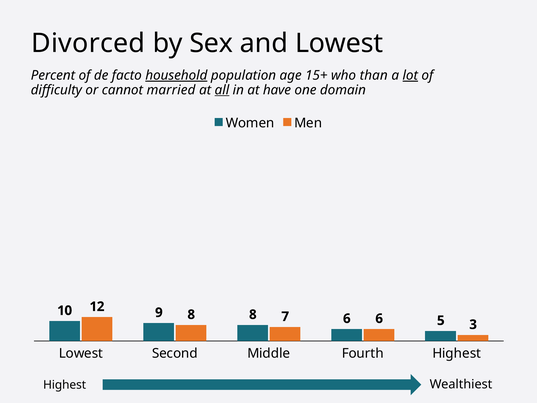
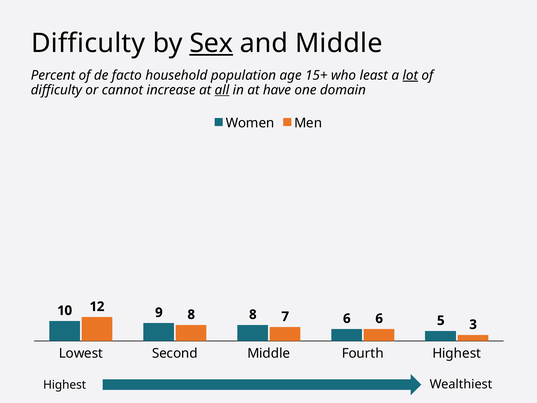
Divorced at (88, 43): Divorced -> Difficulty
Sex underline: none -> present
and Lowest: Lowest -> Middle
household underline: present -> none
than: than -> least
married: married -> increase
